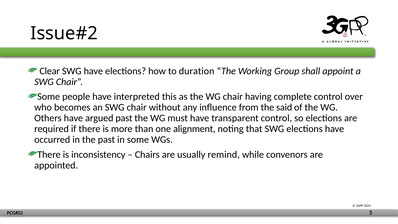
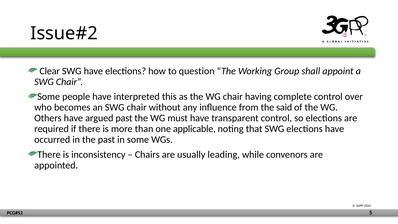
duration: duration -> question
alignment: alignment -> applicable
remind: remind -> leading
